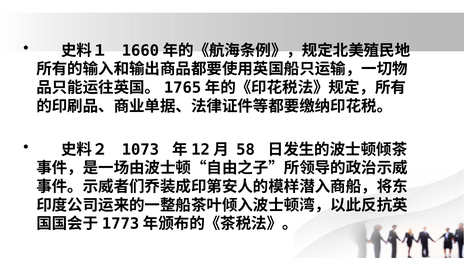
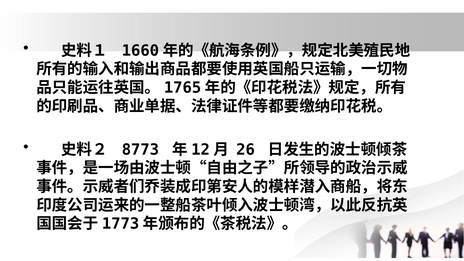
1073: 1073 -> 8773
58: 58 -> 26
